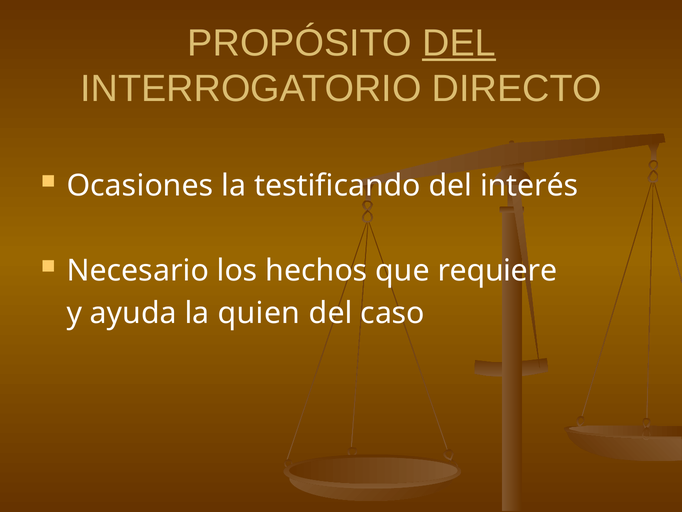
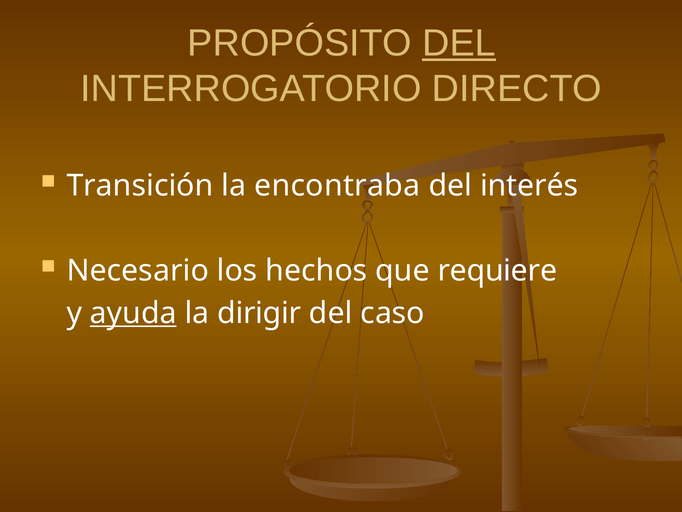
Ocasiones: Ocasiones -> Transición
testificando: testificando -> encontraba
ayuda underline: none -> present
quien: quien -> dirigir
